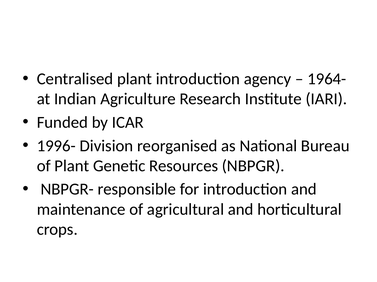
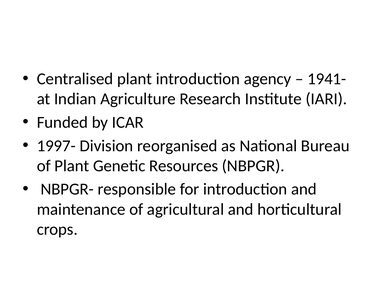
1964-: 1964- -> 1941-
1996-: 1996- -> 1997-
